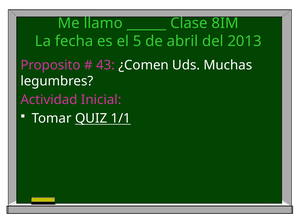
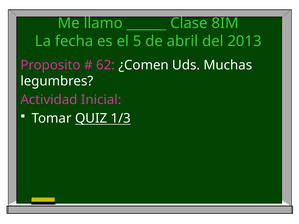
43: 43 -> 62
1/1: 1/1 -> 1/3
